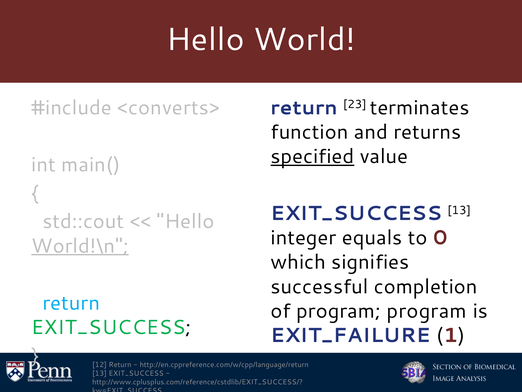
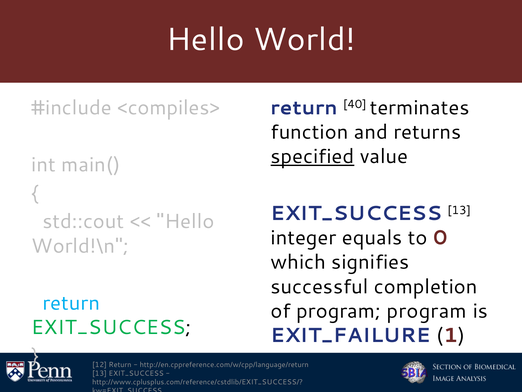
<converts>: <converts> -> <compiles>
23: 23 -> 40
World!\n underline: present -> none
